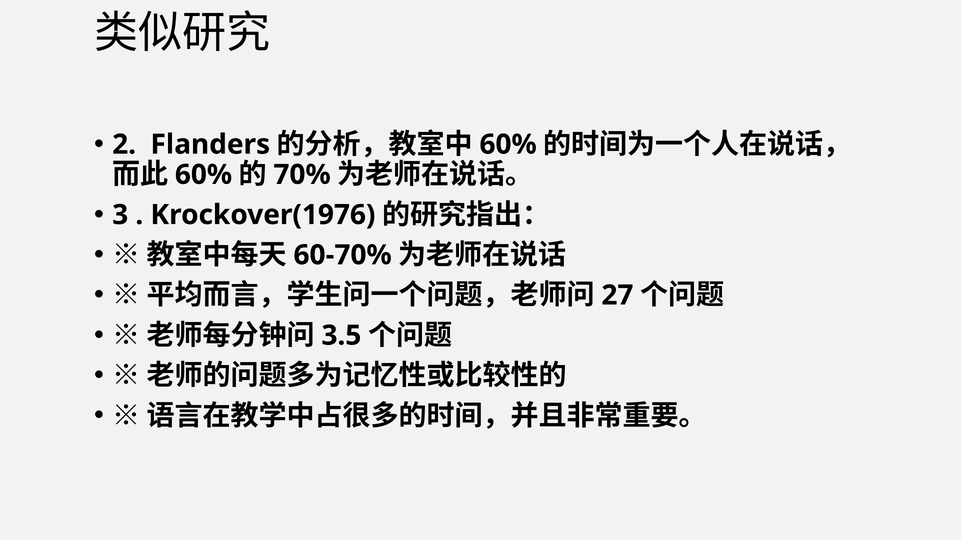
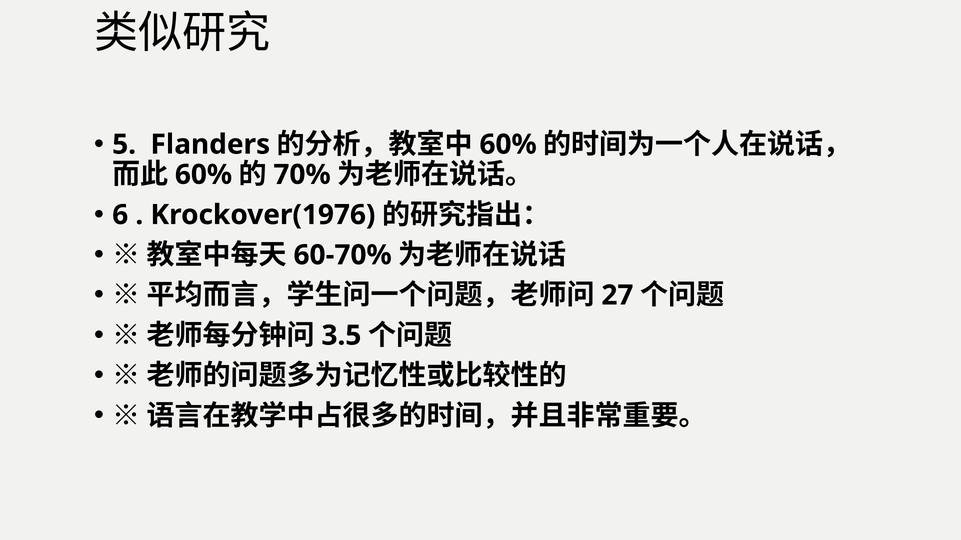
2: 2 -> 5
3: 3 -> 6
